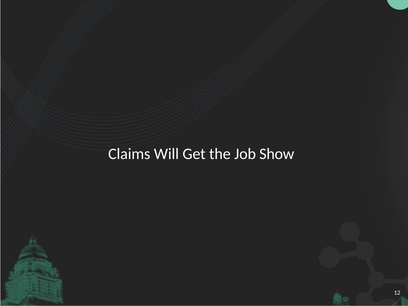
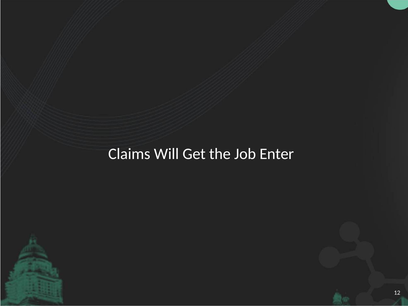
Show: Show -> Enter
